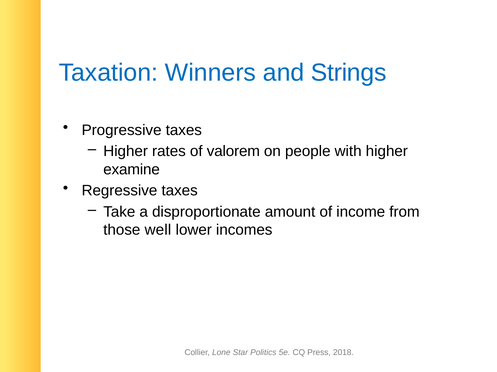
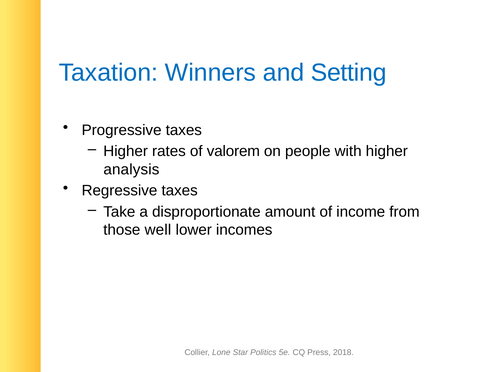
Strings: Strings -> Setting
examine: examine -> analysis
